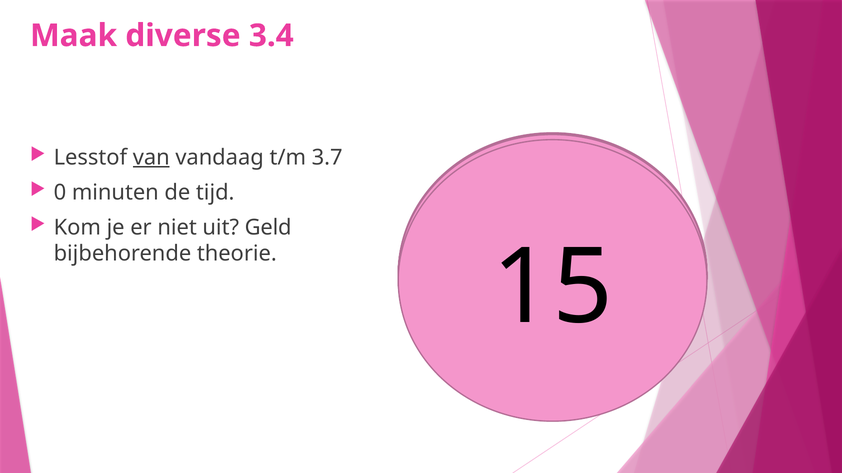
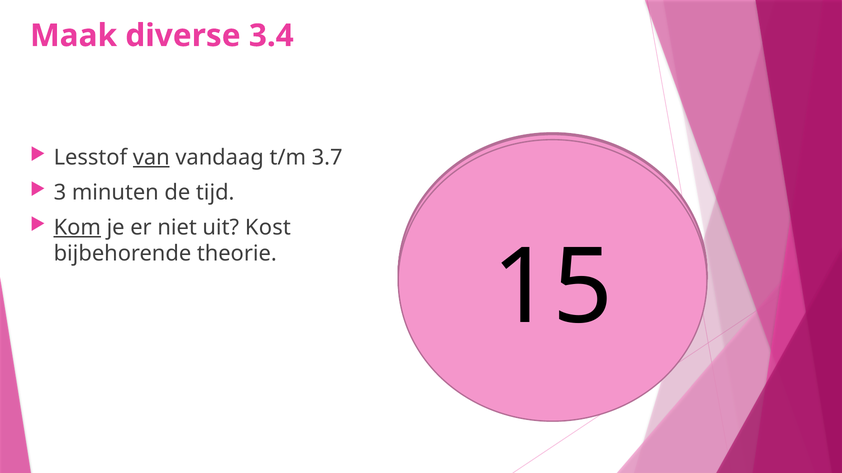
0: 0 -> 3
Kom underline: none -> present
Geld: Geld -> Kost
